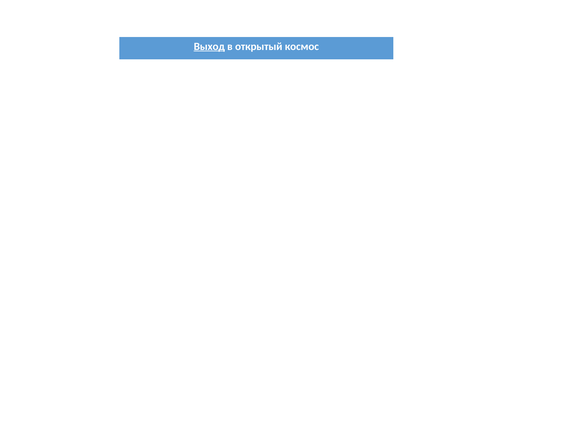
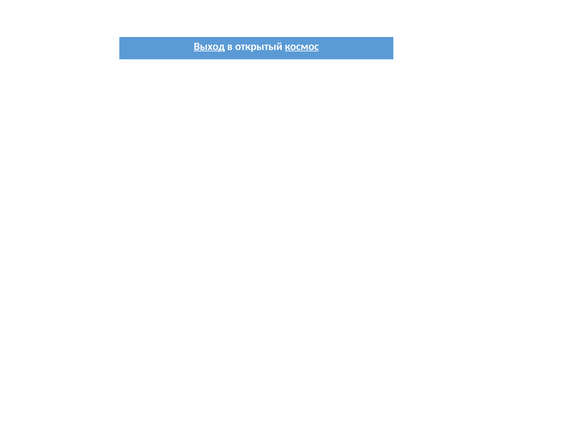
космос underline: none -> present
